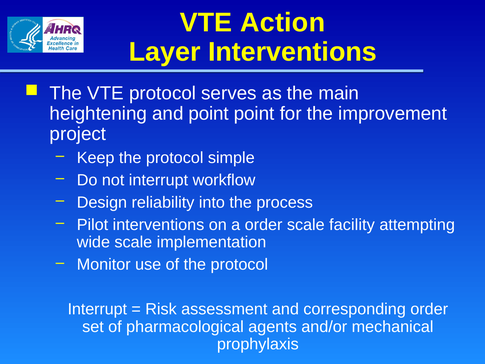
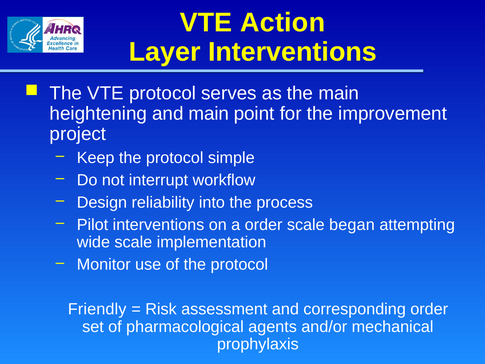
and point: point -> main
facility: facility -> began
Interrupt at (97, 309): Interrupt -> Friendly
